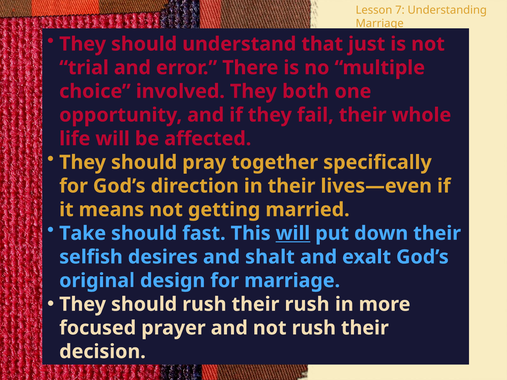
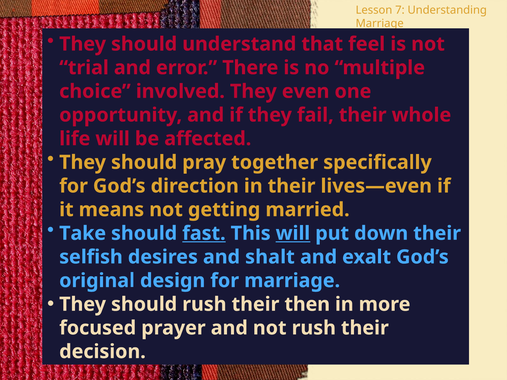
just: just -> feel
both: both -> even
fast underline: none -> present
their rush: rush -> then
